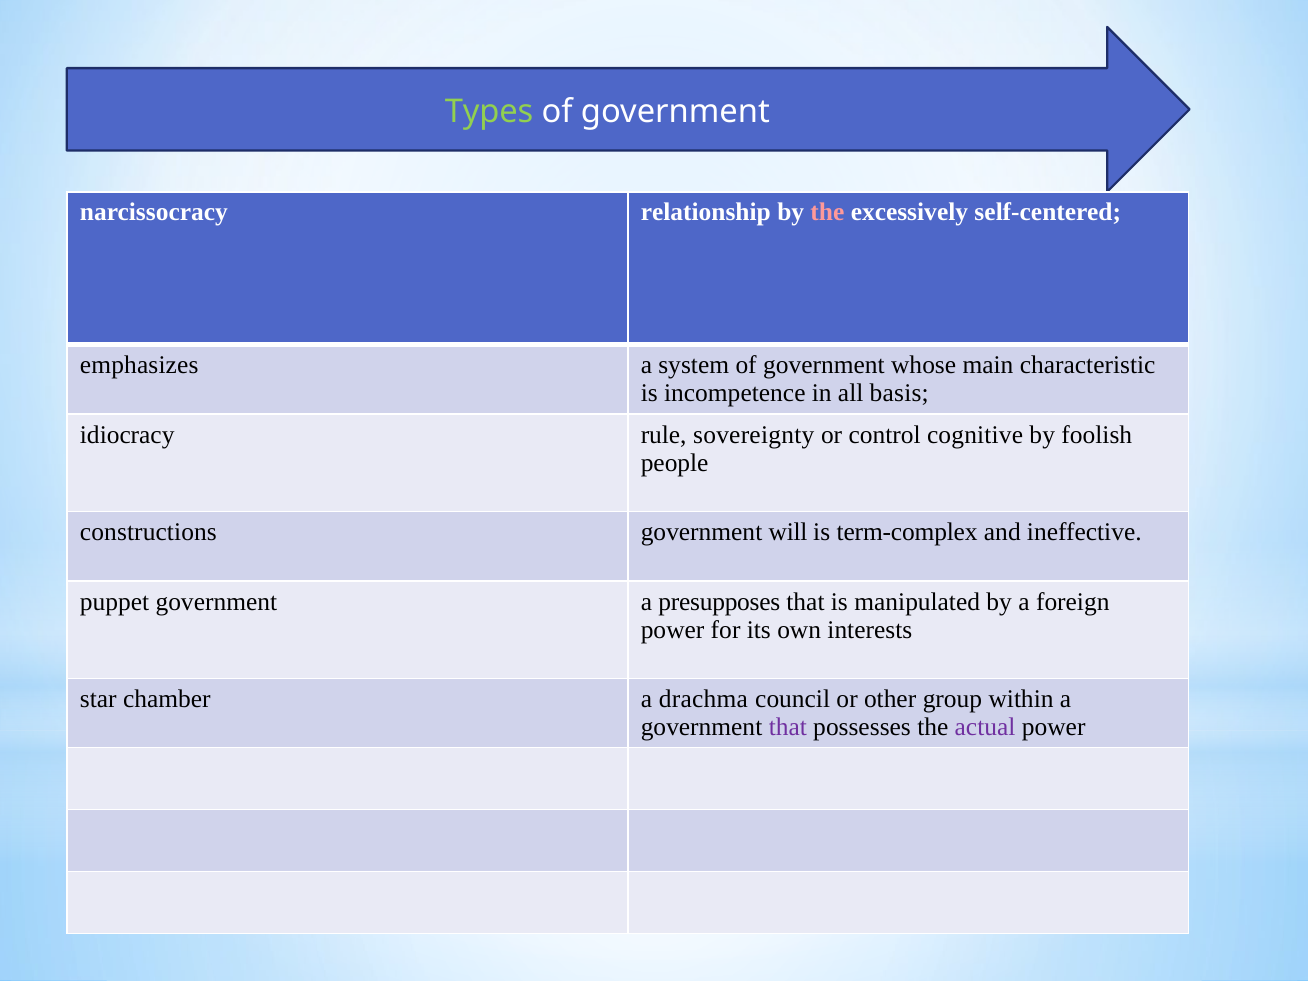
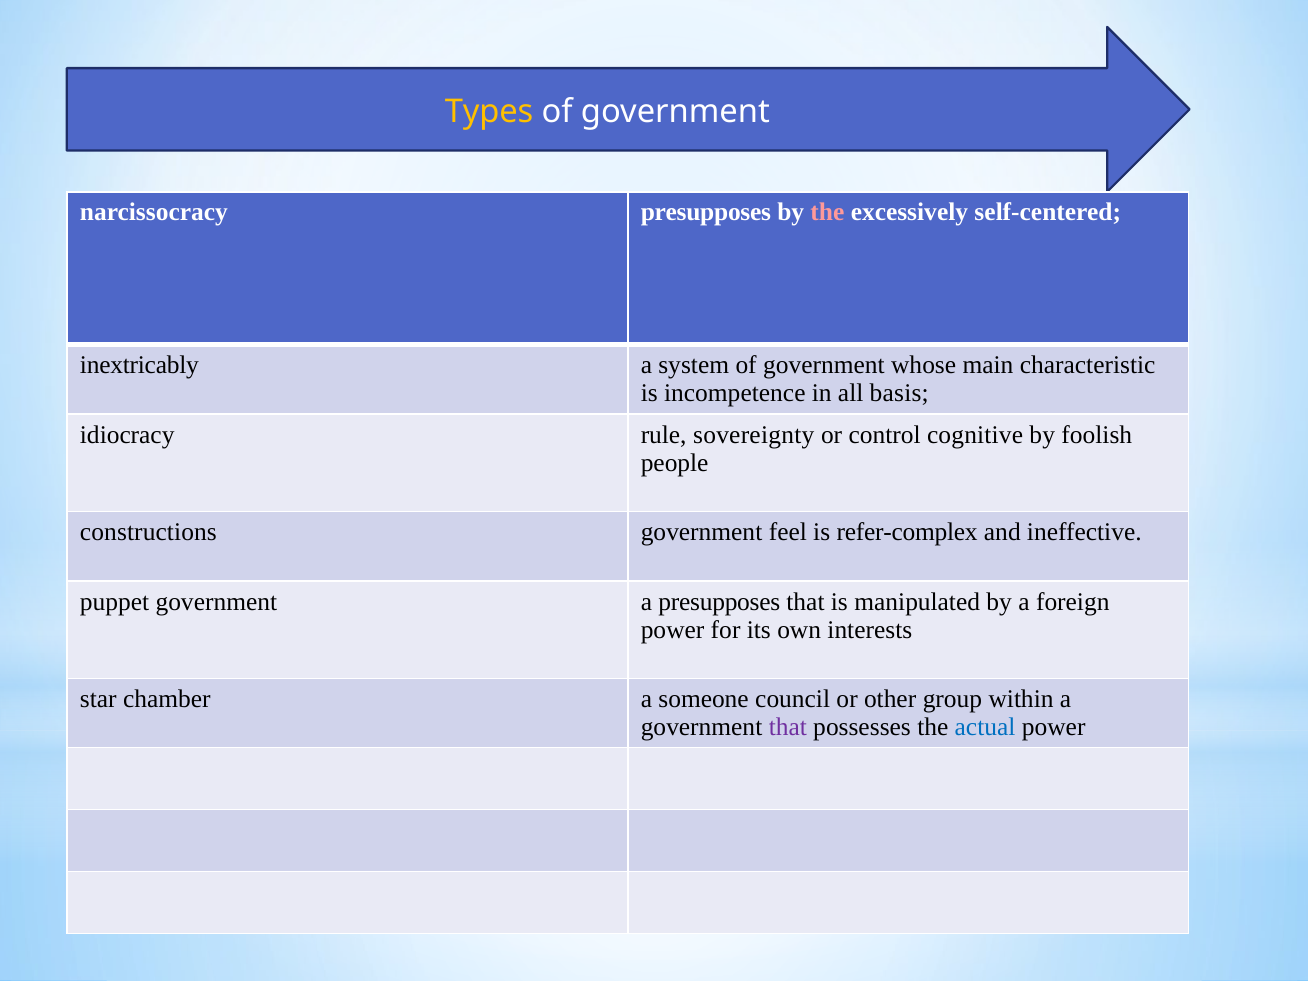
Types colour: light green -> yellow
narcissocracy relationship: relationship -> presupposes
emphasizes: emphasizes -> inextricably
will: will -> feel
term-complex: term-complex -> refer-complex
drachma: drachma -> someone
actual colour: purple -> blue
